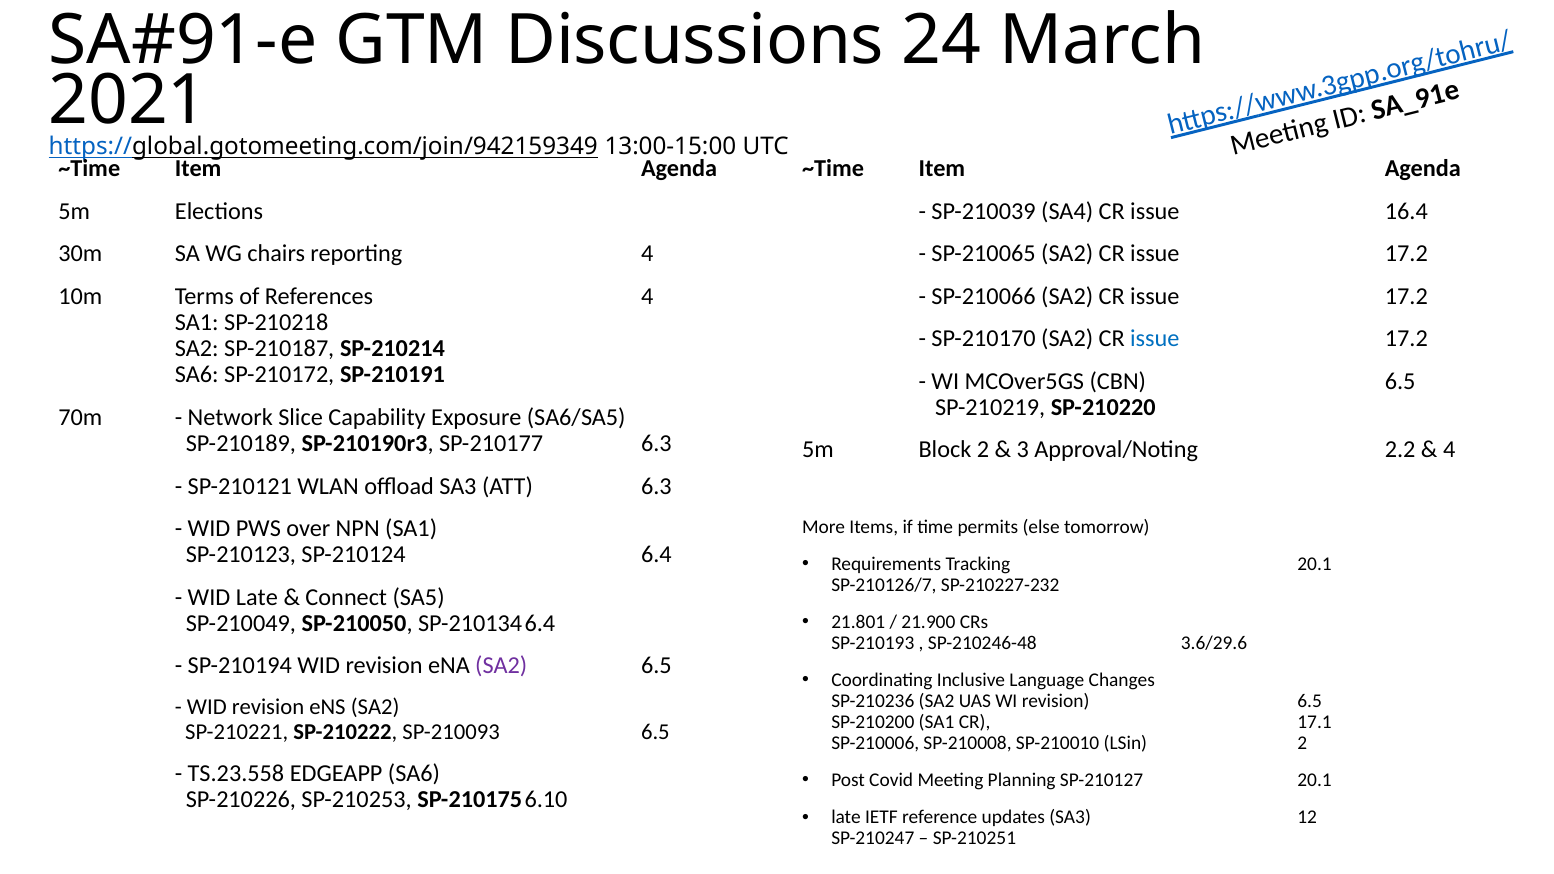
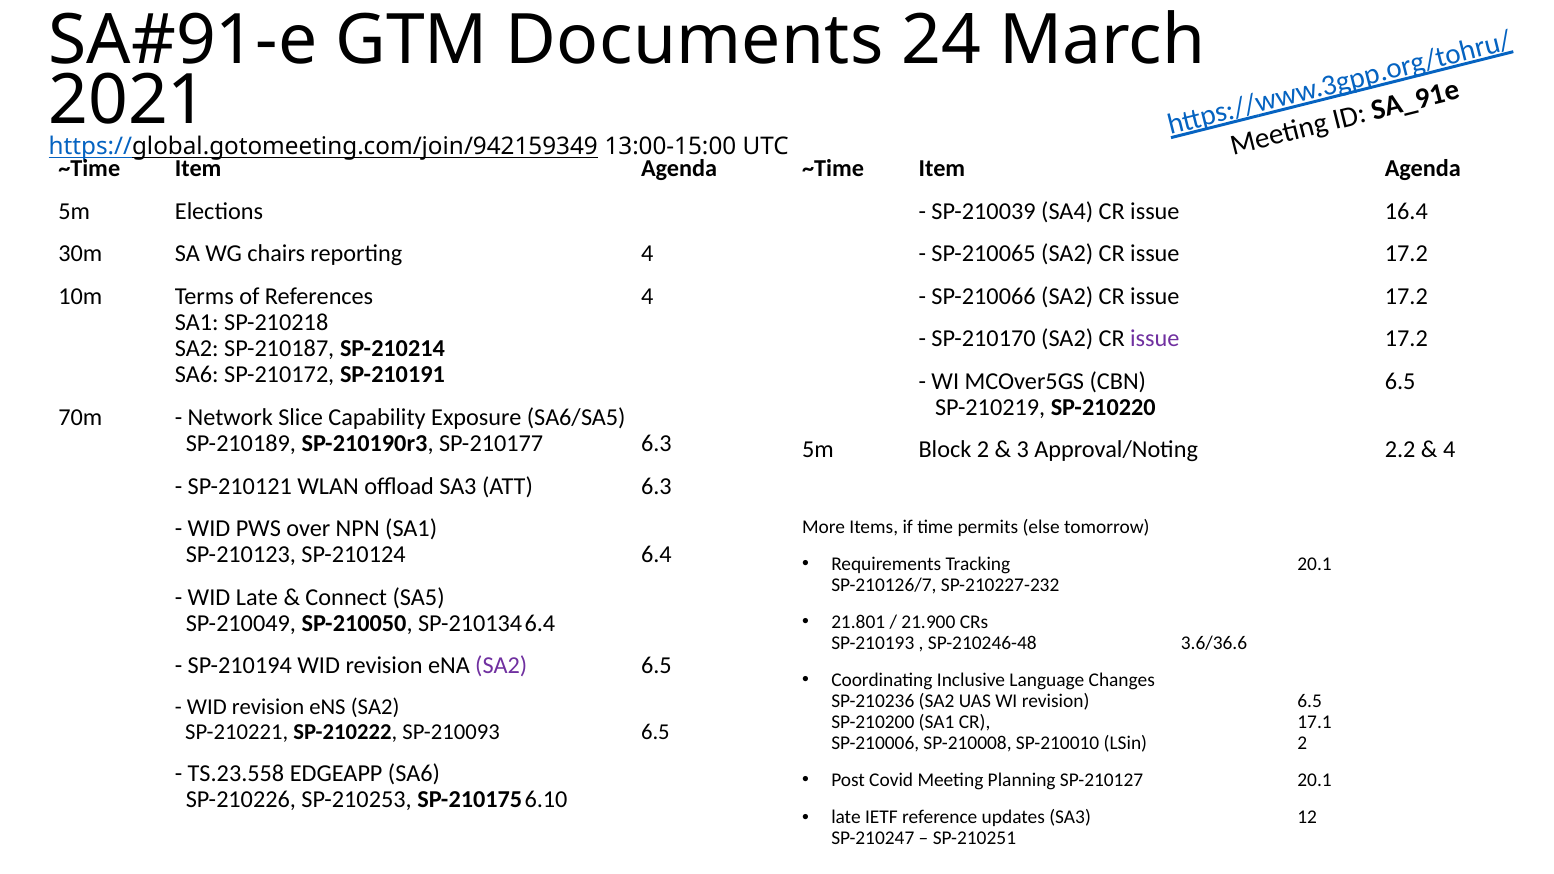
Discussions: Discussions -> Documents
issue at (1155, 339) colour: blue -> purple
3.6/29.6: 3.6/29.6 -> 3.6/36.6
